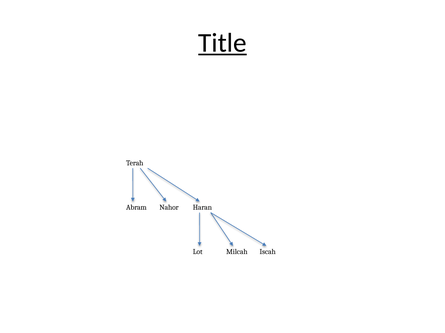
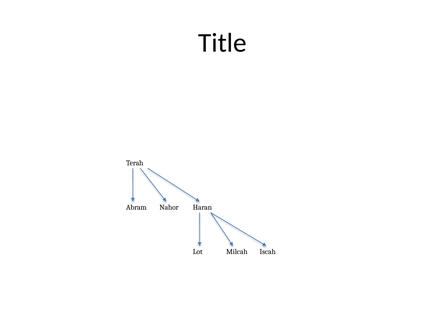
Title underline: present -> none
